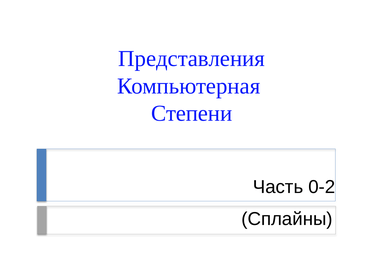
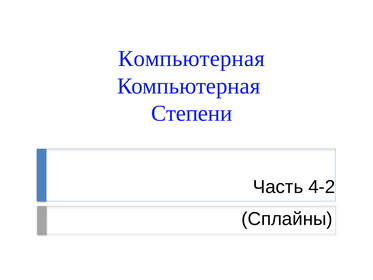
Представления at (192, 59): Представления -> Компьютерная
0-2: 0-2 -> 4-2
